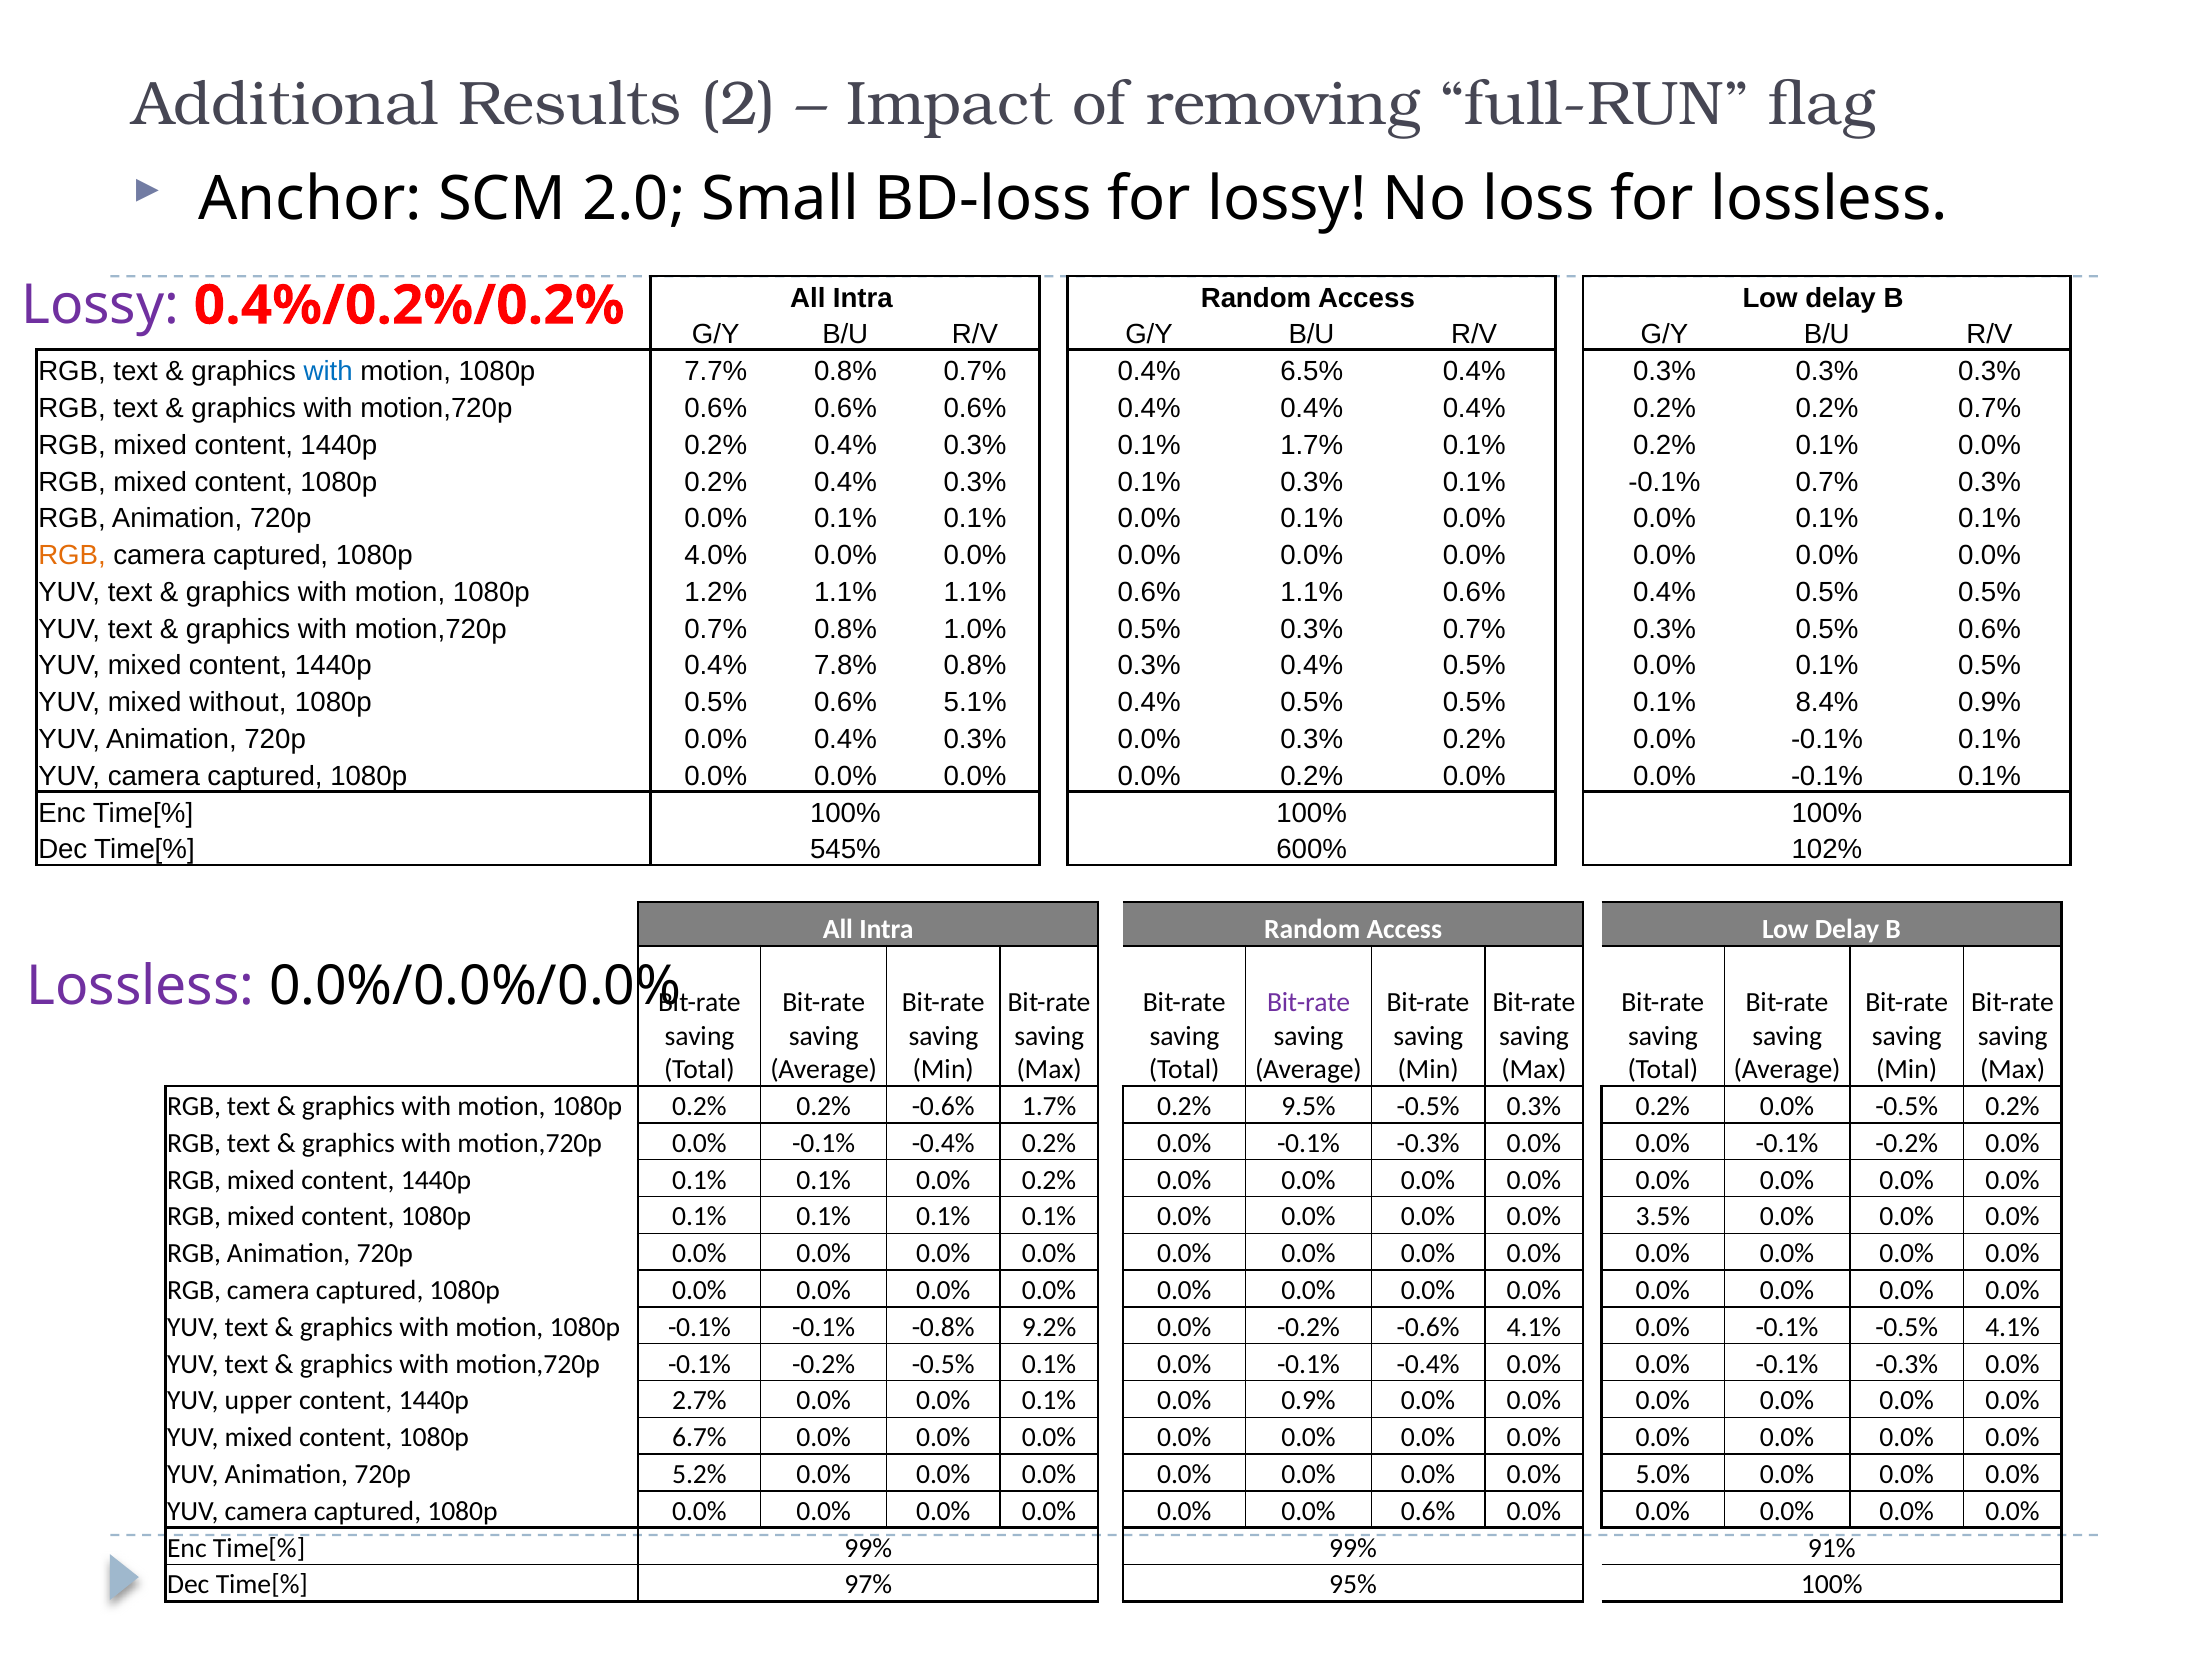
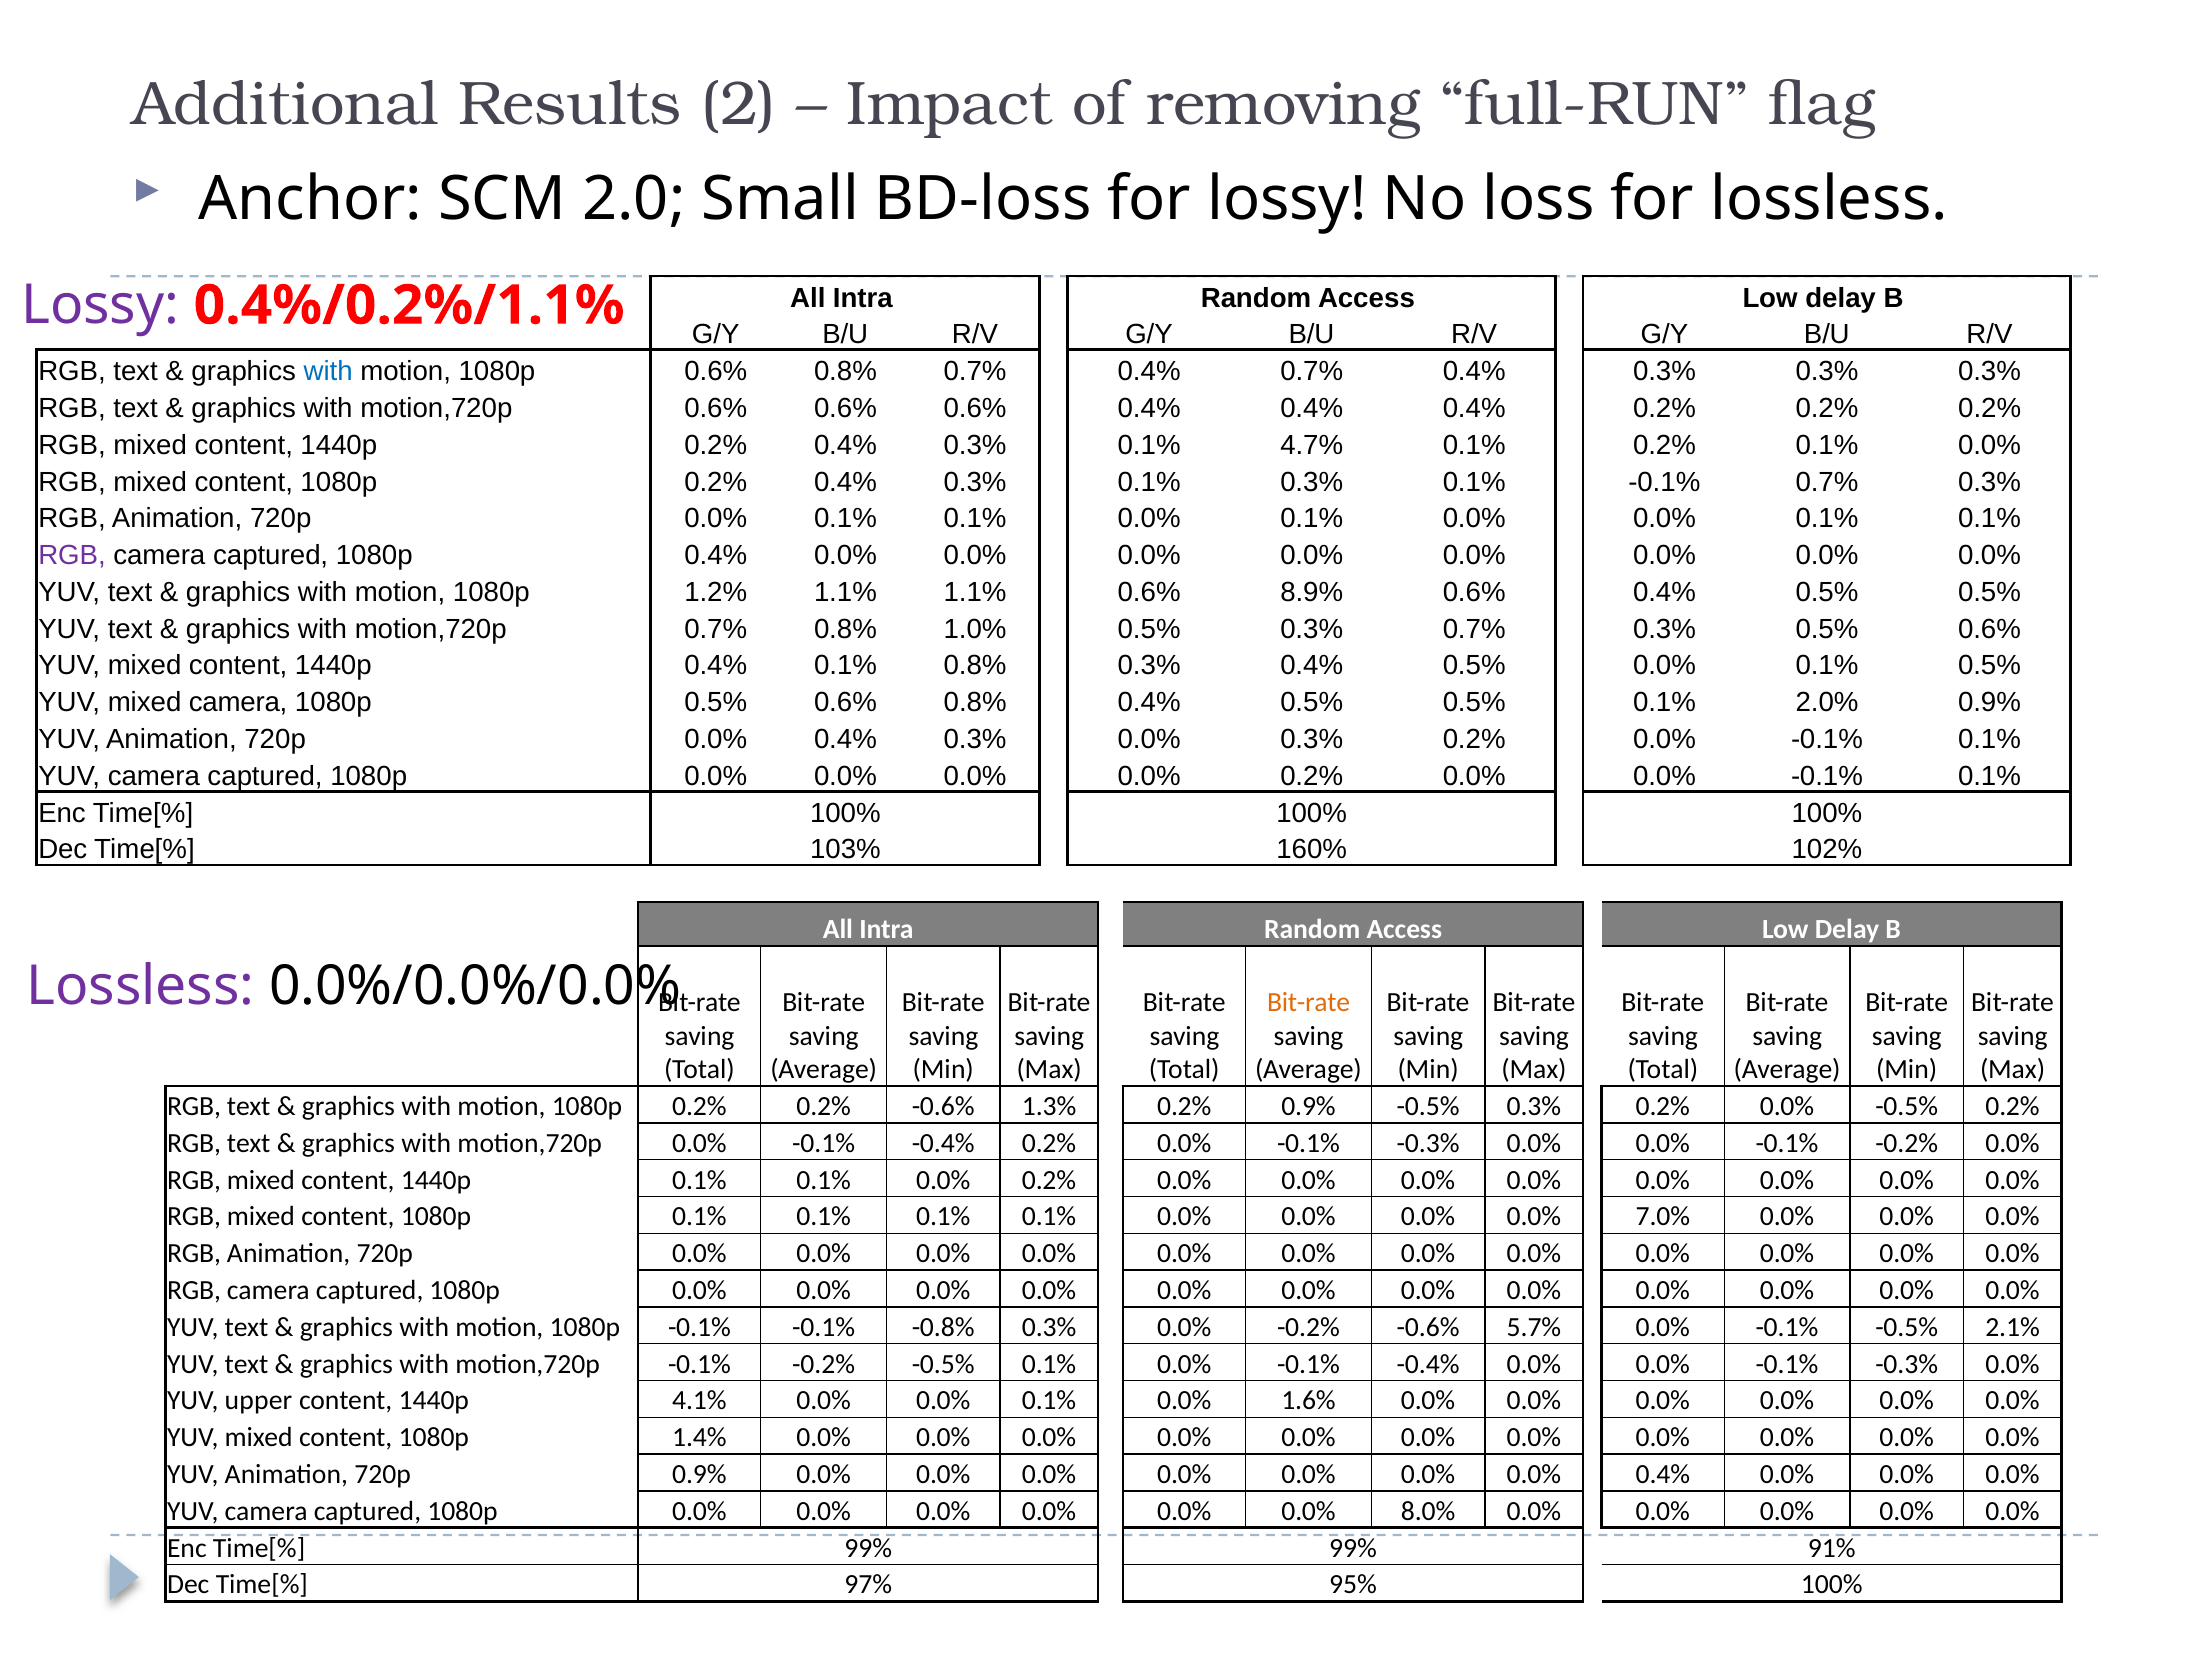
0.4%/0.2%/0.2%: 0.4%/0.2%/0.2% -> 0.4%/0.2%/1.1%
1080p 7.7%: 7.7% -> 0.6%
0.4% 6.5%: 6.5% -> 0.7%
0.7% at (1990, 408): 0.7% -> 0.2%
0.1% 1.7%: 1.7% -> 4.7%
RGB at (72, 555) colour: orange -> purple
1080p 4.0%: 4.0% -> 0.4%
0.6% 1.1%: 1.1% -> 8.9%
1440p 0.4% 7.8%: 7.8% -> 0.1%
mixed without: without -> camera
0.5% 0.6% 5.1%: 5.1% -> 0.8%
8.4%: 8.4% -> 2.0%
545%: 545% -> 103%
600%: 600% -> 160%
Bit-rate at (1309, 1002) colour: purple -> orange
-0.6% 1.7%: 1.7% -> 1.3%
0.2% 9.5%: 9.5% -> 0.9%
3.5%: 3.5% -> 7.0%
-0.8% 9.2%: 9.2% -> 0.3%
-0.6% 4.1%: 4.1% -> 5.7%
-0.5% 4.1%: 4.1% -> 2.1%
2.7%: 2.7% -> 4.1%
0.0% 0.9%: 0.9% -> 1.6%
6.7%: 6.7% -> 1.4%
720p 5.2%: 5.2% -> 0.9%
5.0% at (1663, 1474): 5.0% -> 0.4%
0.6% at (1428, 1511): 0.6% -> 8.0%
